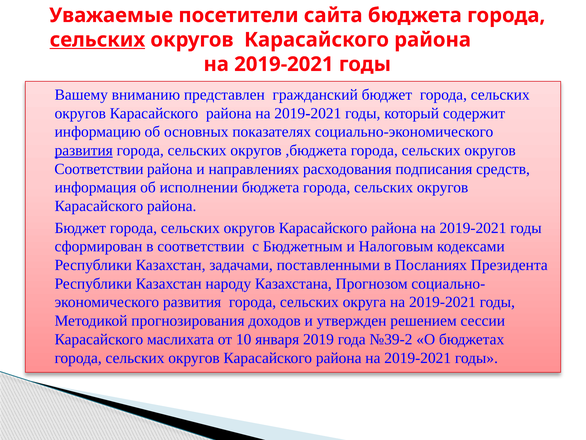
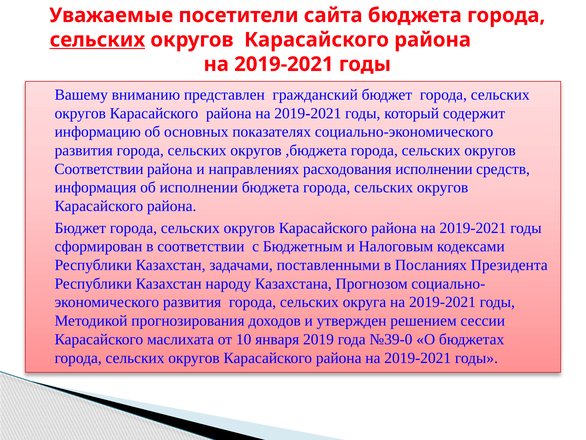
развития at (84, 150) underline: present -> none
расходования подписания: подписания -> исполнении
№39-2: №39-2 -> №39-0
